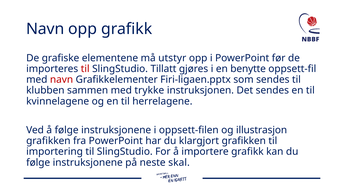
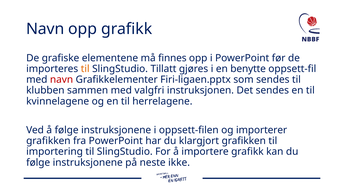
utstyr: utstyr -> finnes
til at (85, 69) colour: red -> orange
trykke: trykke -> valgfri
illustrasjon: illustrasjon -> importerer
skal: skal -> ikke
